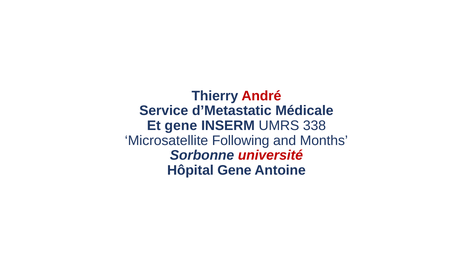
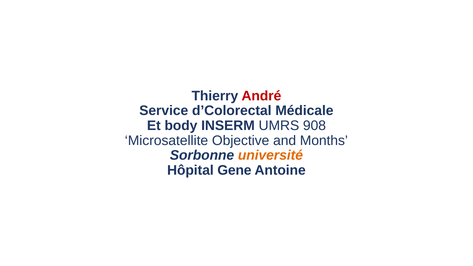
d’Metastatic: d’Metastatic -> d’Colorectal
Et gene: gene -> body
338: 338 -> 908
Following: Following -> Objective
université colour: red -> orange
